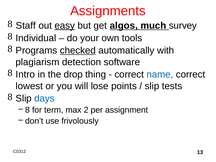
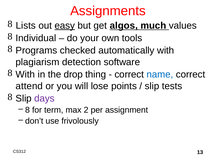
Staff: Staff -> Lists
survey: survey -> values
checked underline: present -> none
Intro at (25, 74): Intro -> With
lowest: lowest -> attend
days colour: blue -> purple
